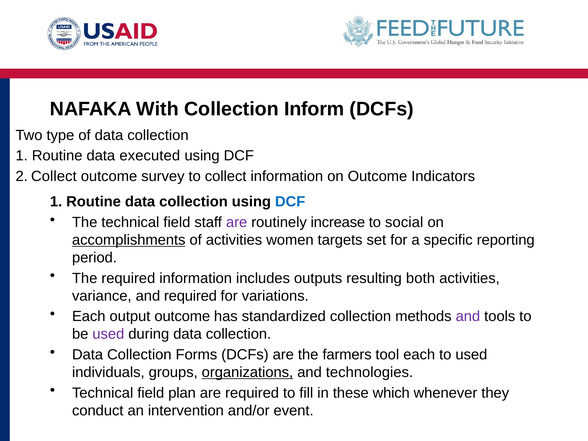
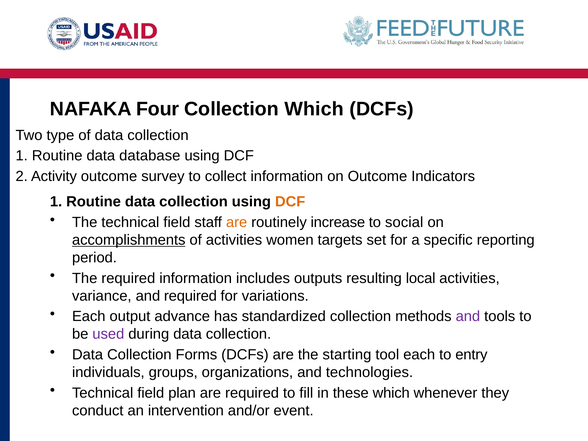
With: With -> Four
Collection Inform: Inform -> Which
executed: executed -> database
2 Collect: Collect -> Activity
DCF at (290, 202) colour: blue -> orange
are at (237, 222) colour: purple -> orange
both: both -> local
output outcome: outcome -> advance
farmers: farmers -> starting
to used: used -> entry
organizations underline: present -> none
